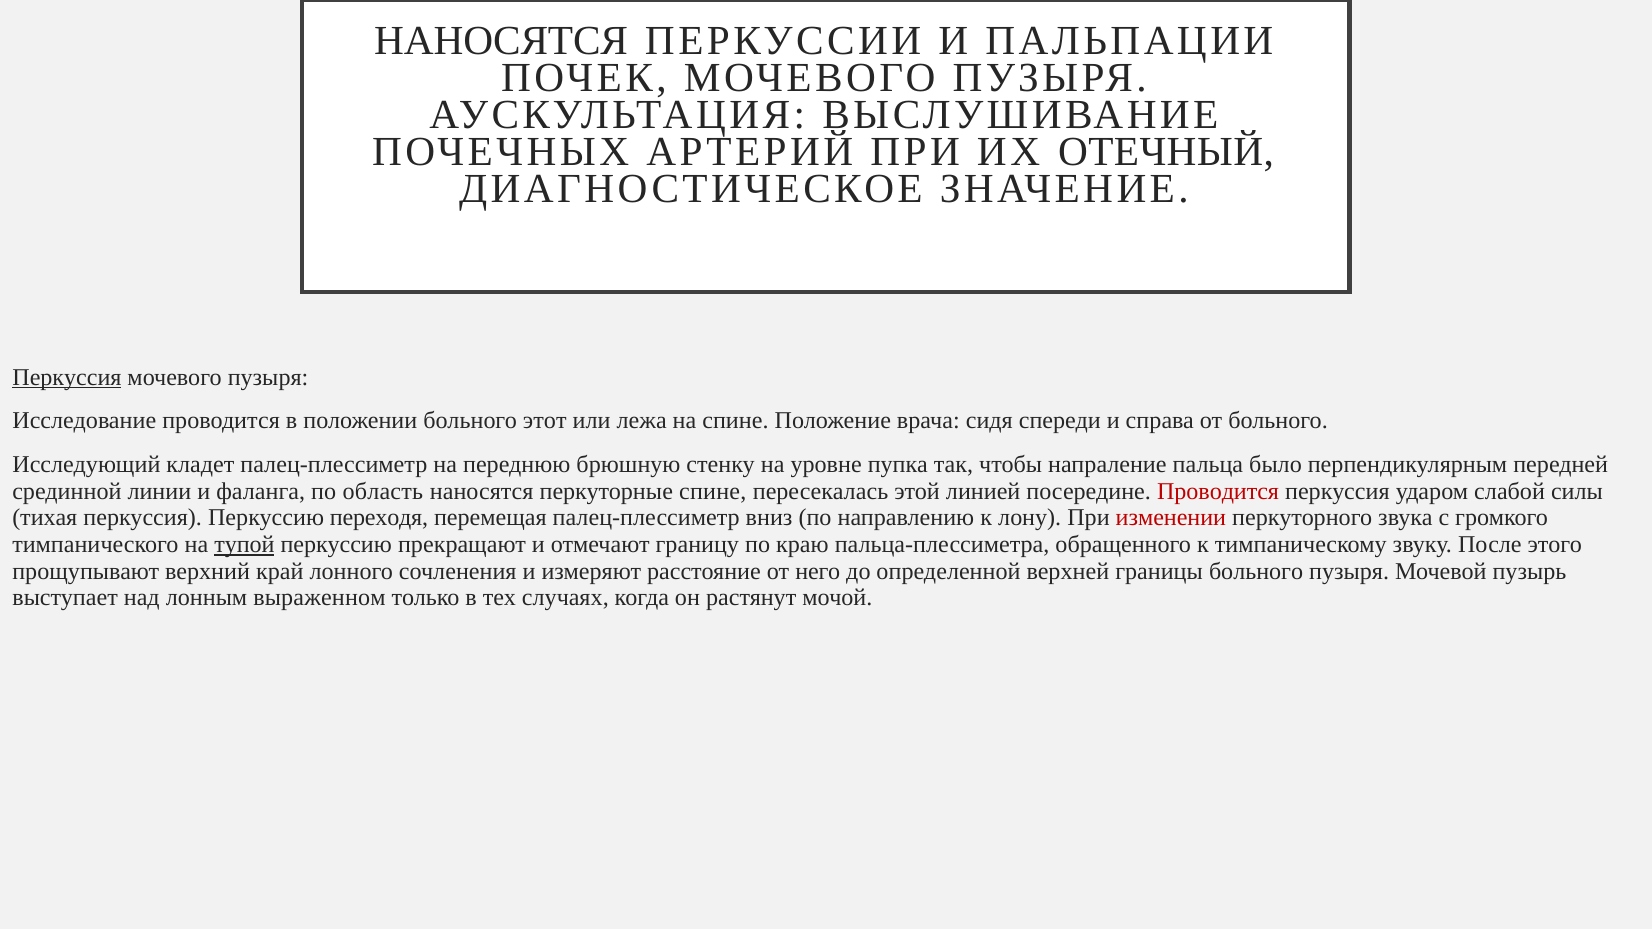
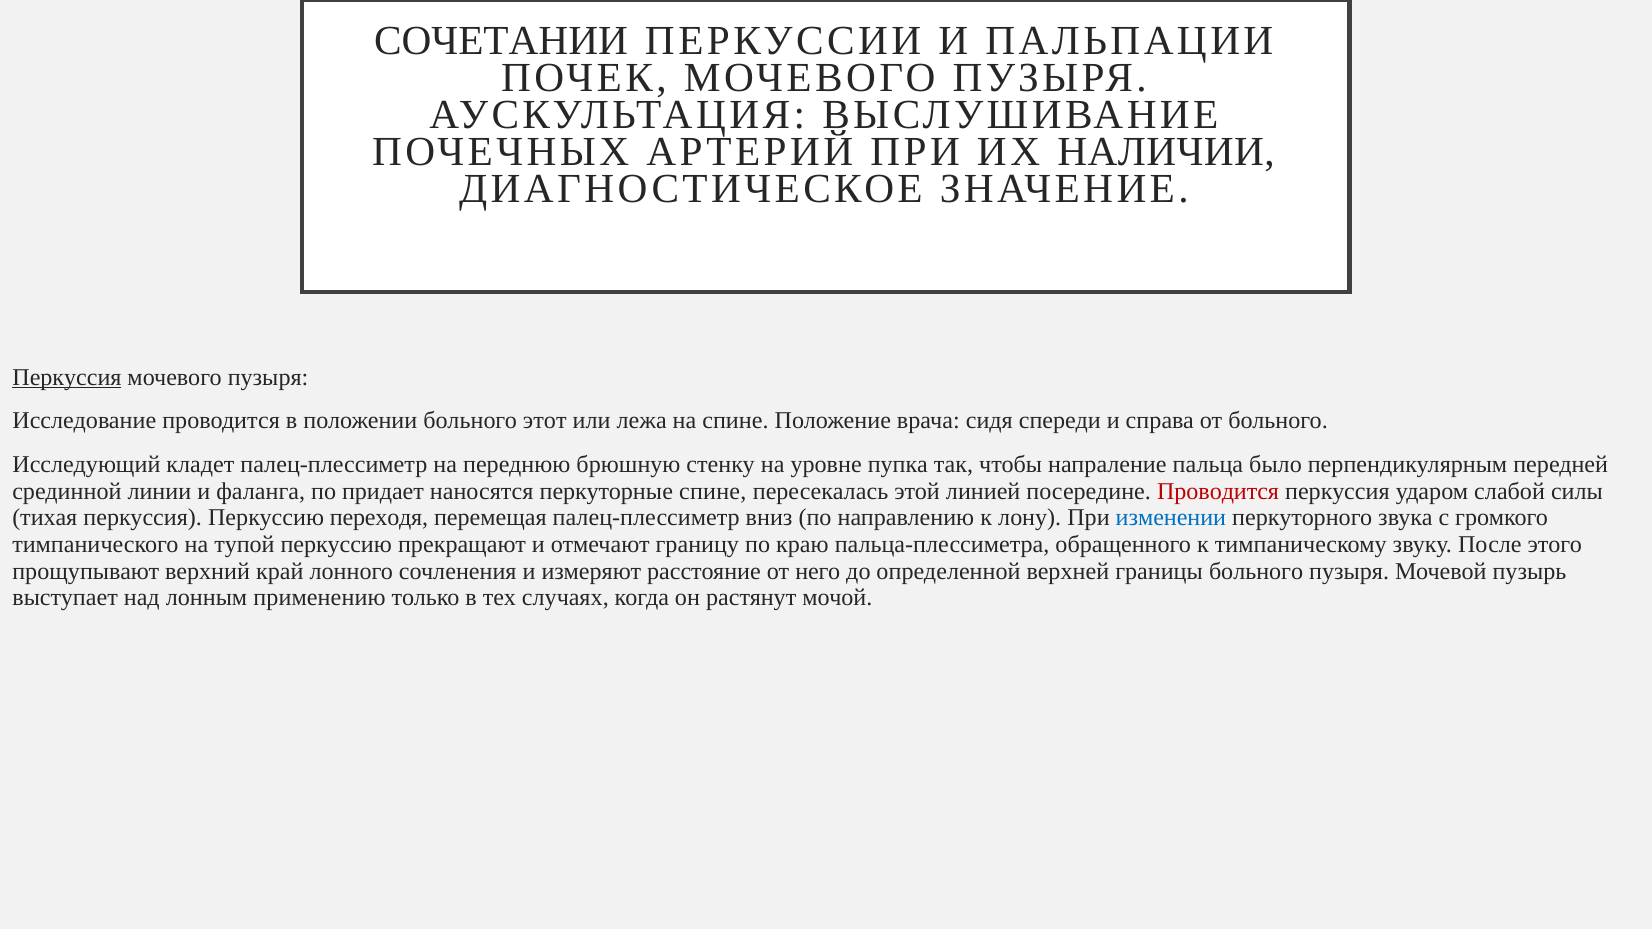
НАНОСЯТСЯ at (501, 41): НАНОСЯТСЯ -> СОЧЕТАНИИ
ОТЕЧНЫЙ: ОТЕЧНЫЙ -> НАЛИЧИИ
область: область -> придает
изменении colour: red -> blue
тупой underline: present -> none
выраженном: выраженном -> применению
